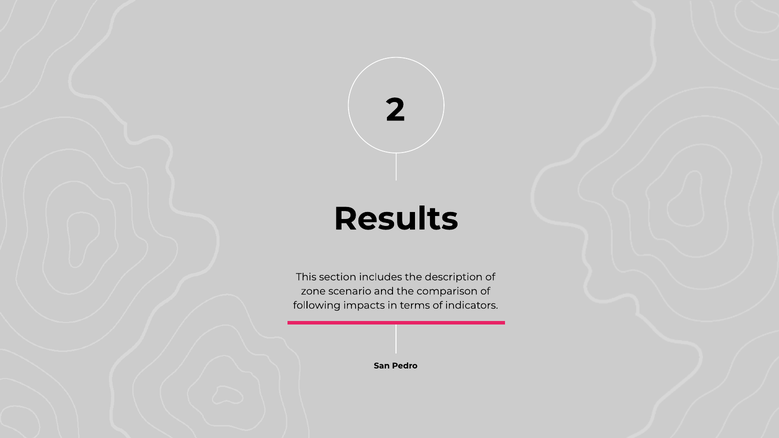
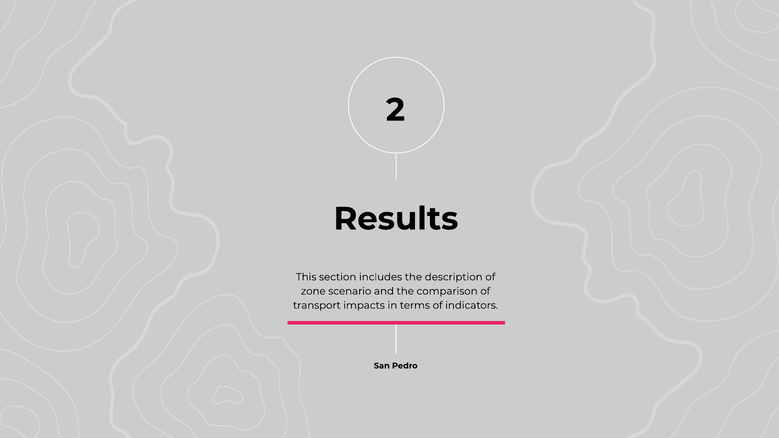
following: following -> transport
